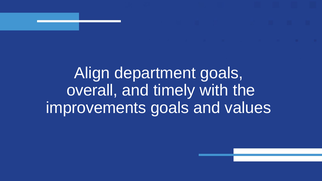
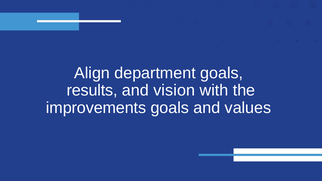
overall: overall -> results
timely: timely -> vision
